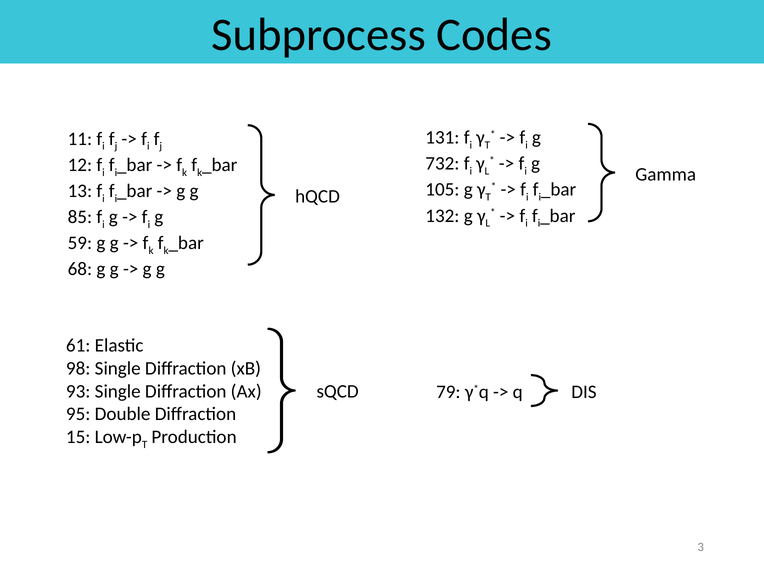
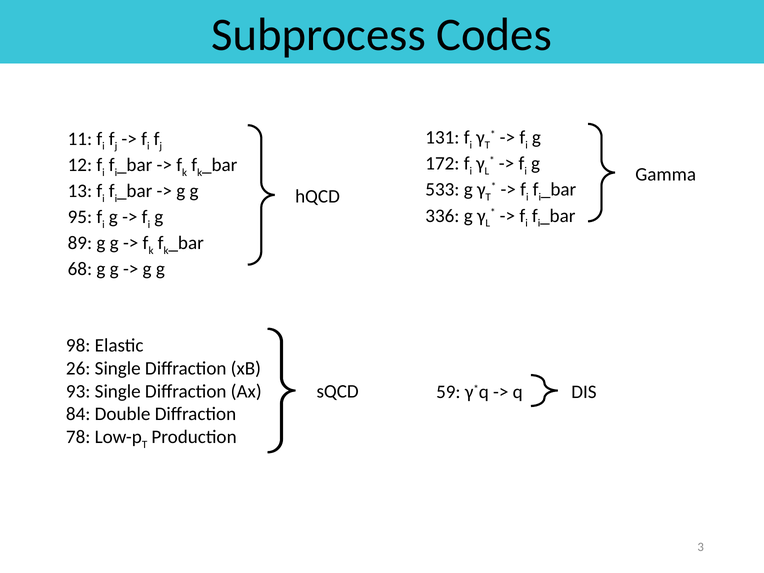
732: 732 -> 172
105: 105 -> 533
132: 132 -> 336
85: 85 -> 95
59: 59 -> 89
61: 61 -> 98
98: 98 -> 26
79: 79 -> 59
95: 95 -> 84
15: 15 -> 78
